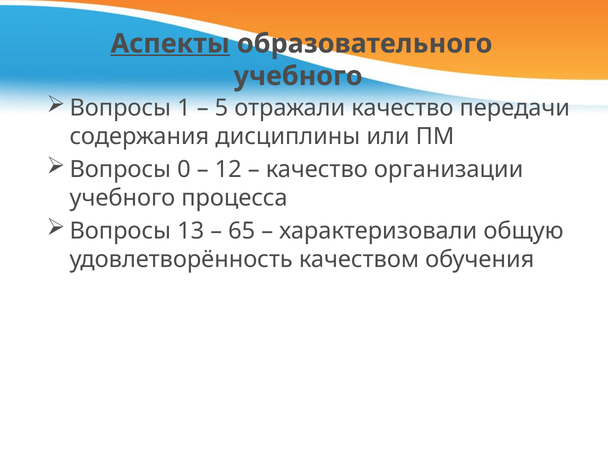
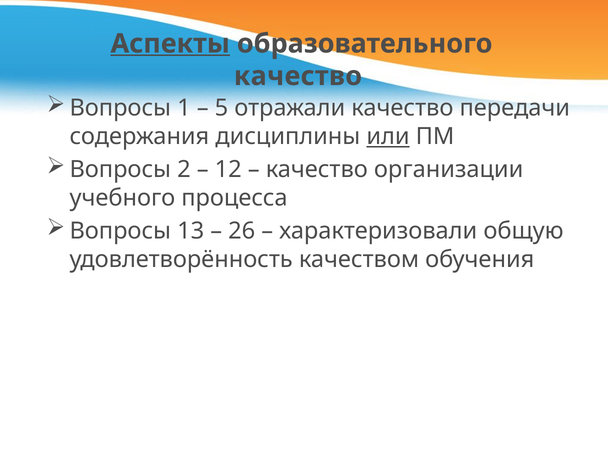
учебного at (298, 76): учебного -> качество
или underline: none -> present
0: 0 -> 2
65: 65 -> 26
